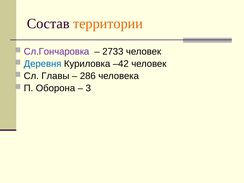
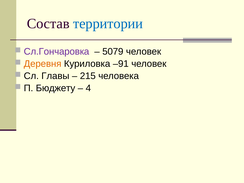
территории colour: orange -> blue
2733: 2733 -> 5079
Деревня colour: blue -> orange
–42: –42 -> –91
286: 286 -> 215
Оборона: Оборона -> Бюджету
3: 3 -> 4
